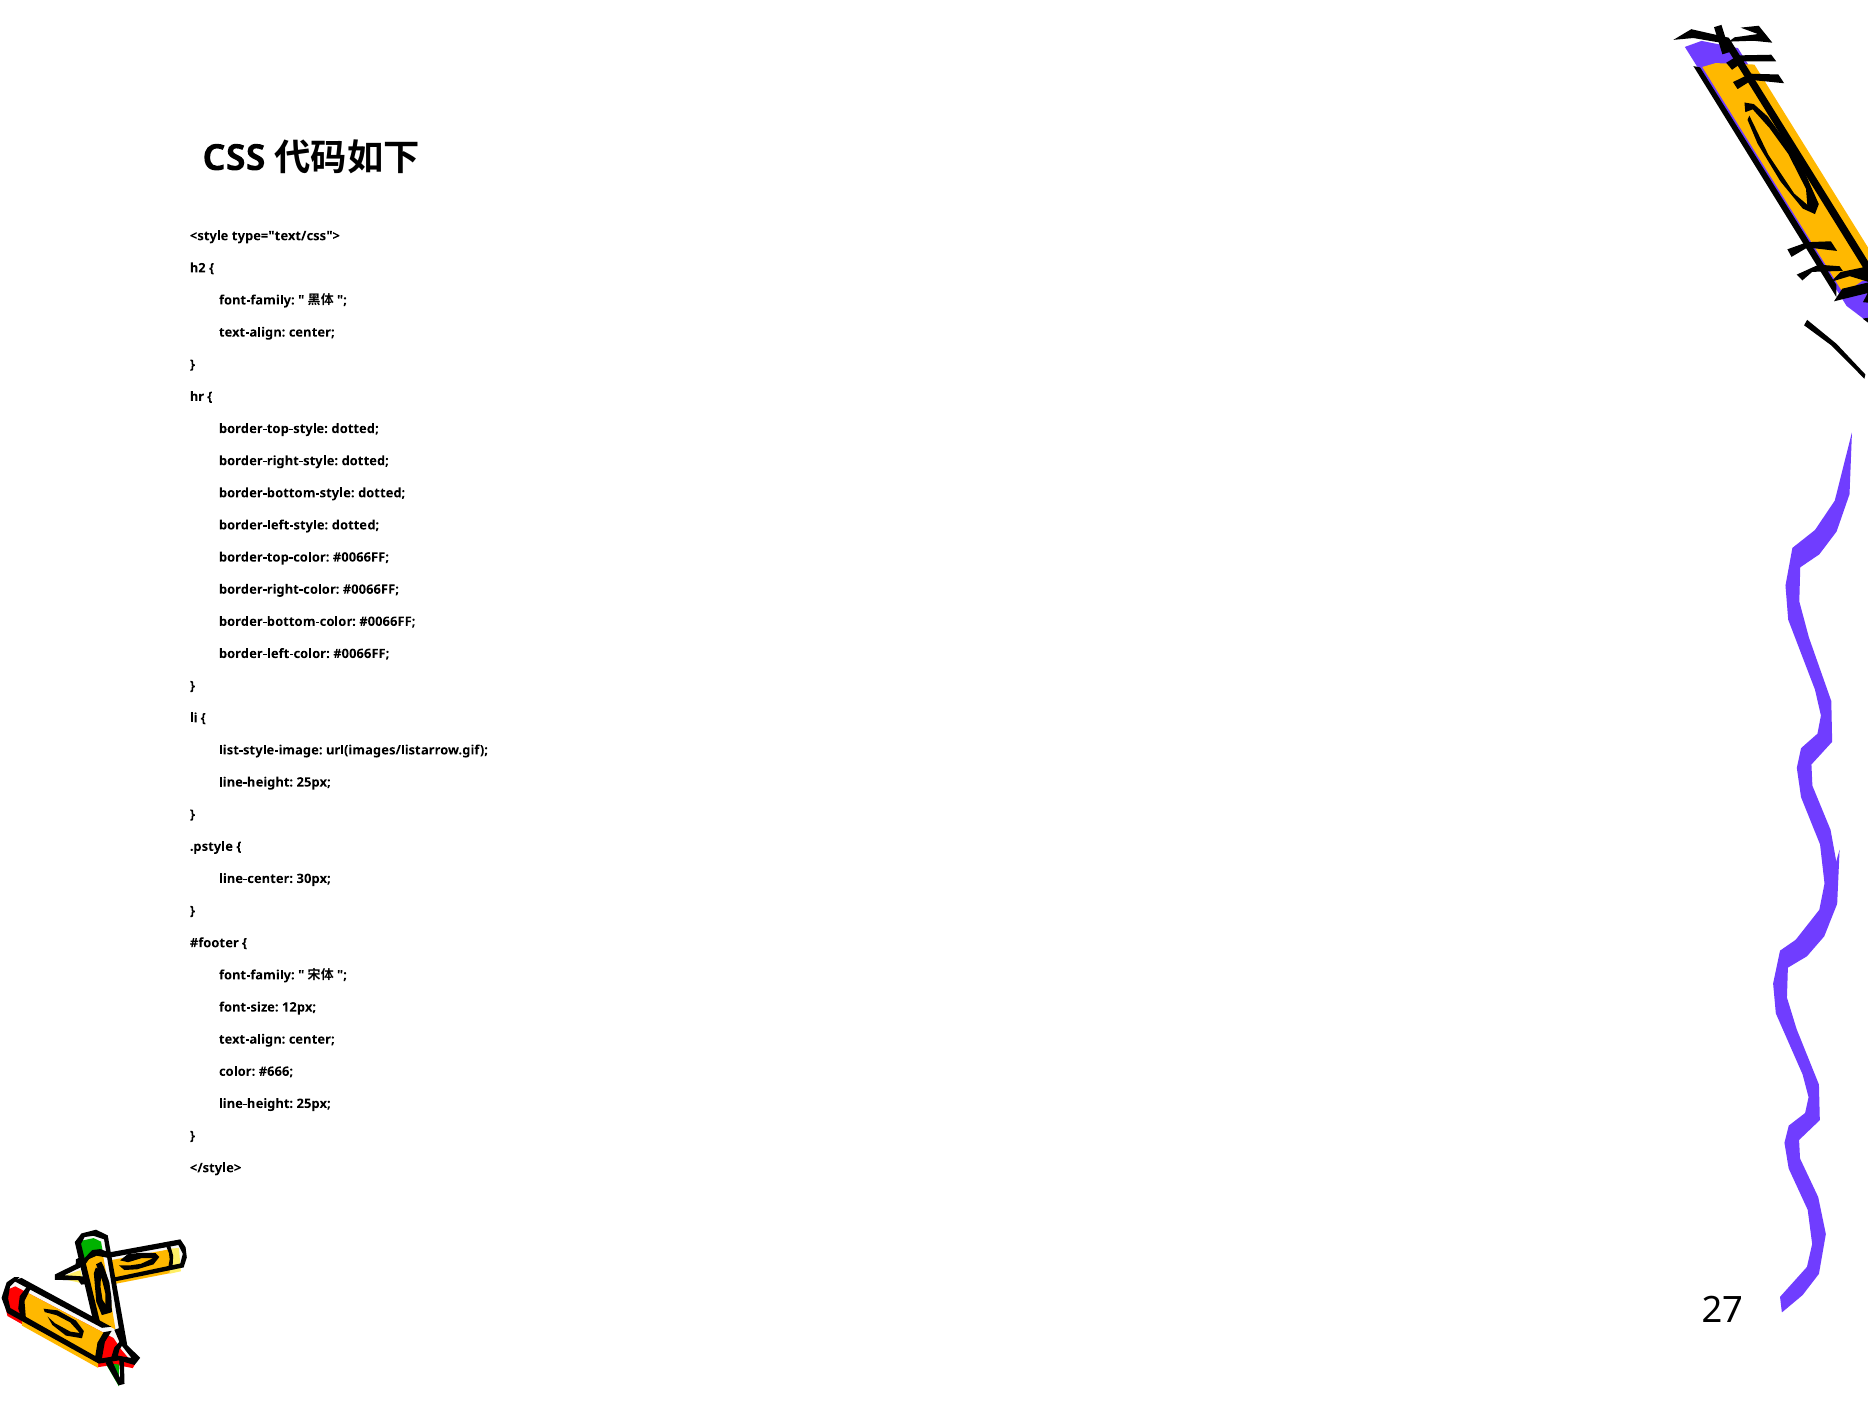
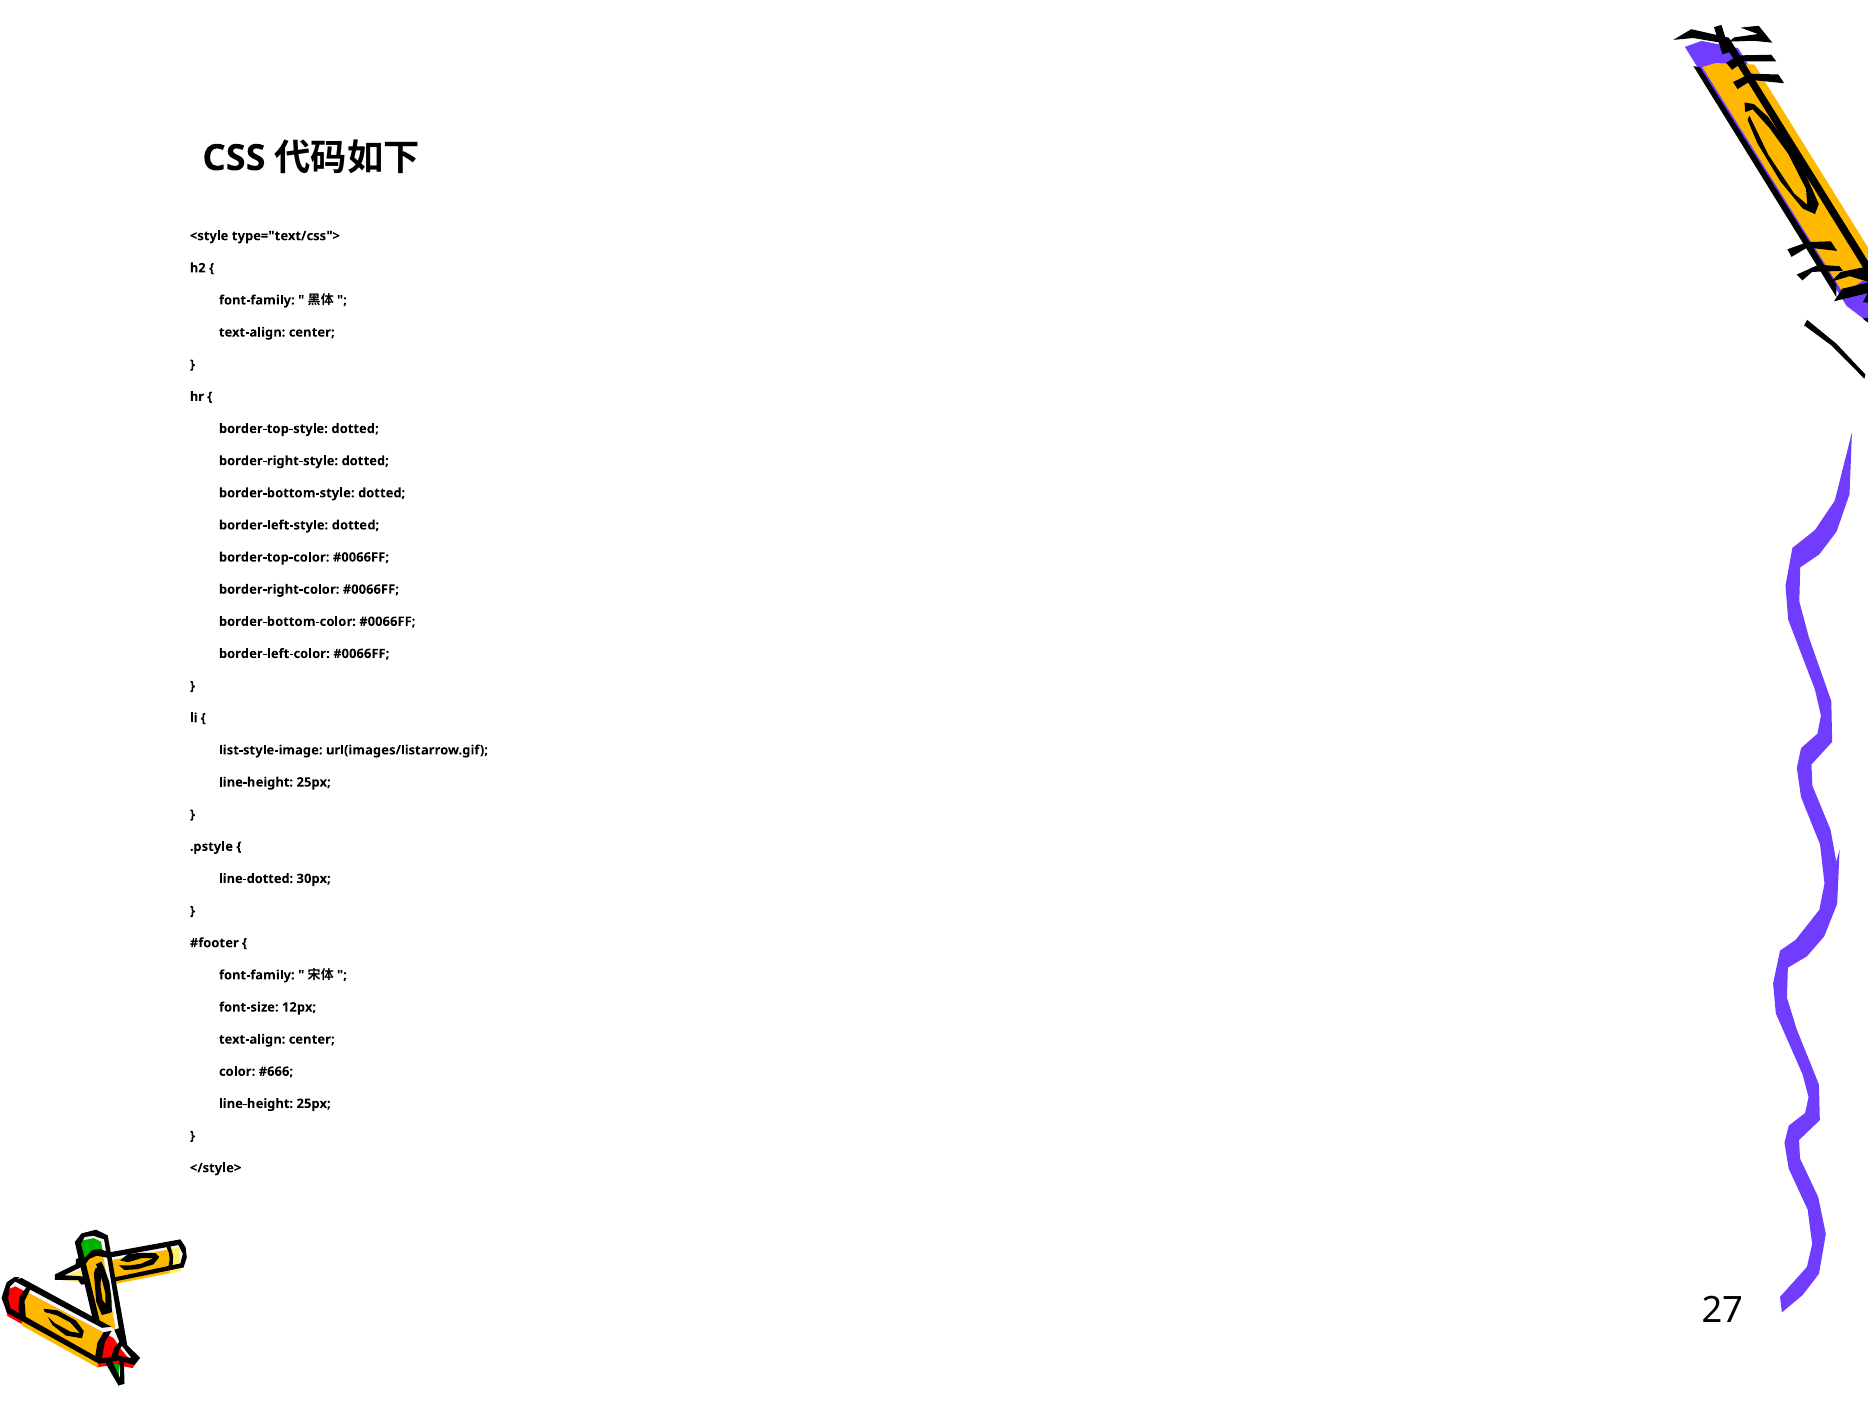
line-center: line-center -> line-dotted
